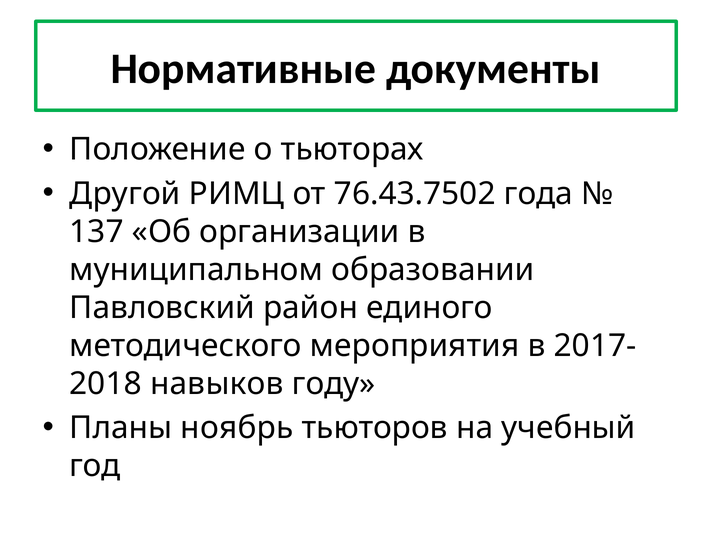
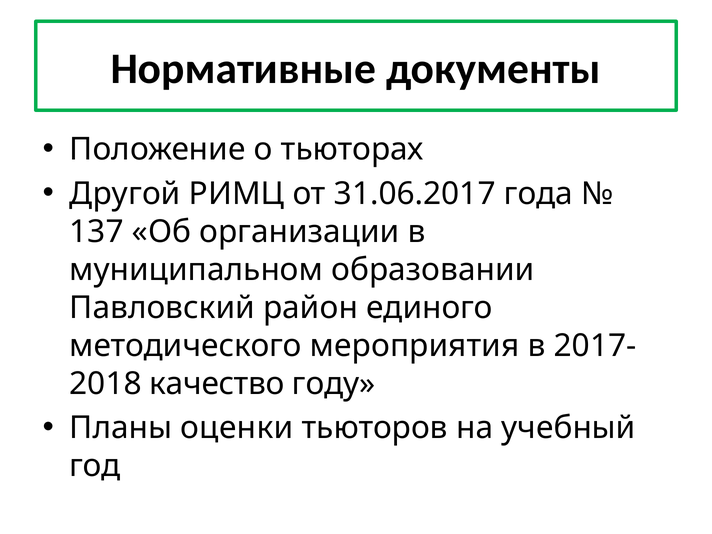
76.43.7502: 76.43.7502 -> 31.06.2017
навыков: навыков -> качество
ноябрь: ноябрь -> оценки
